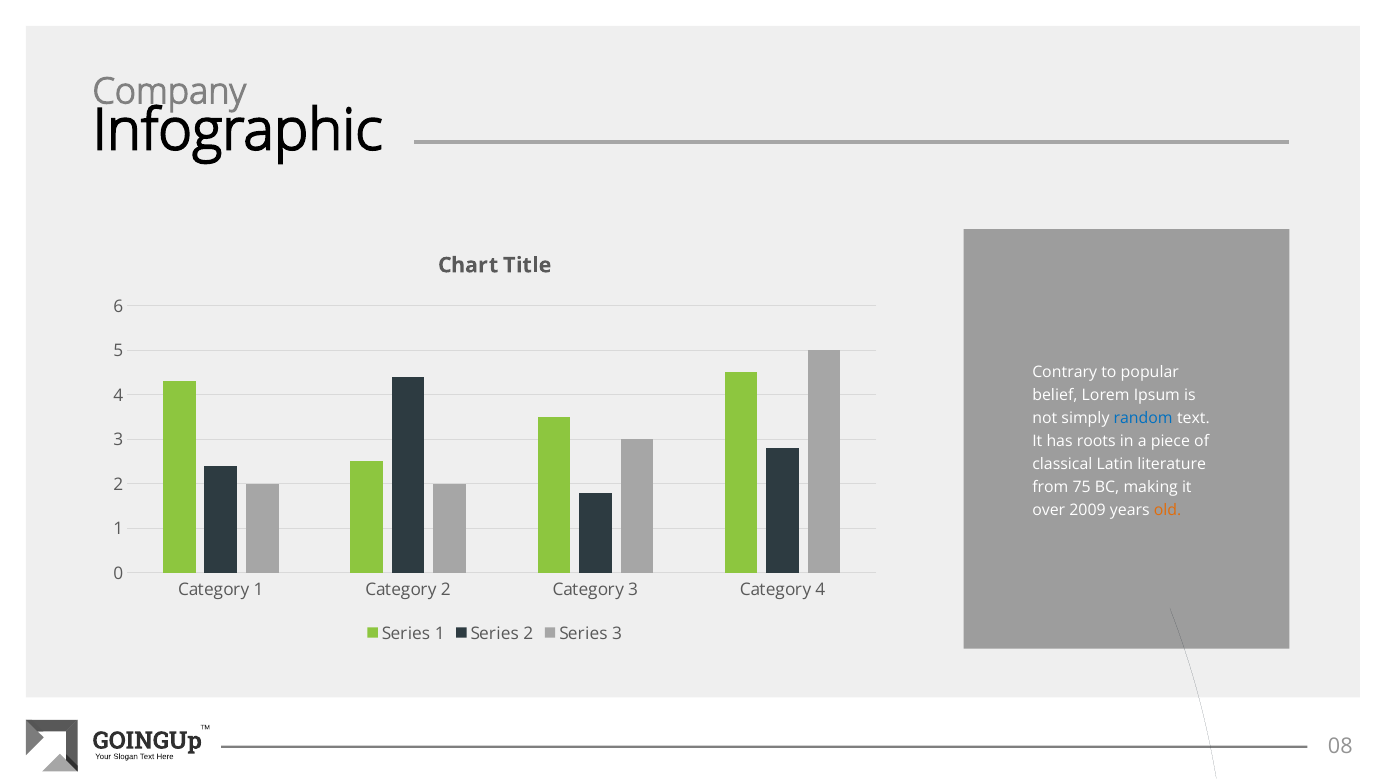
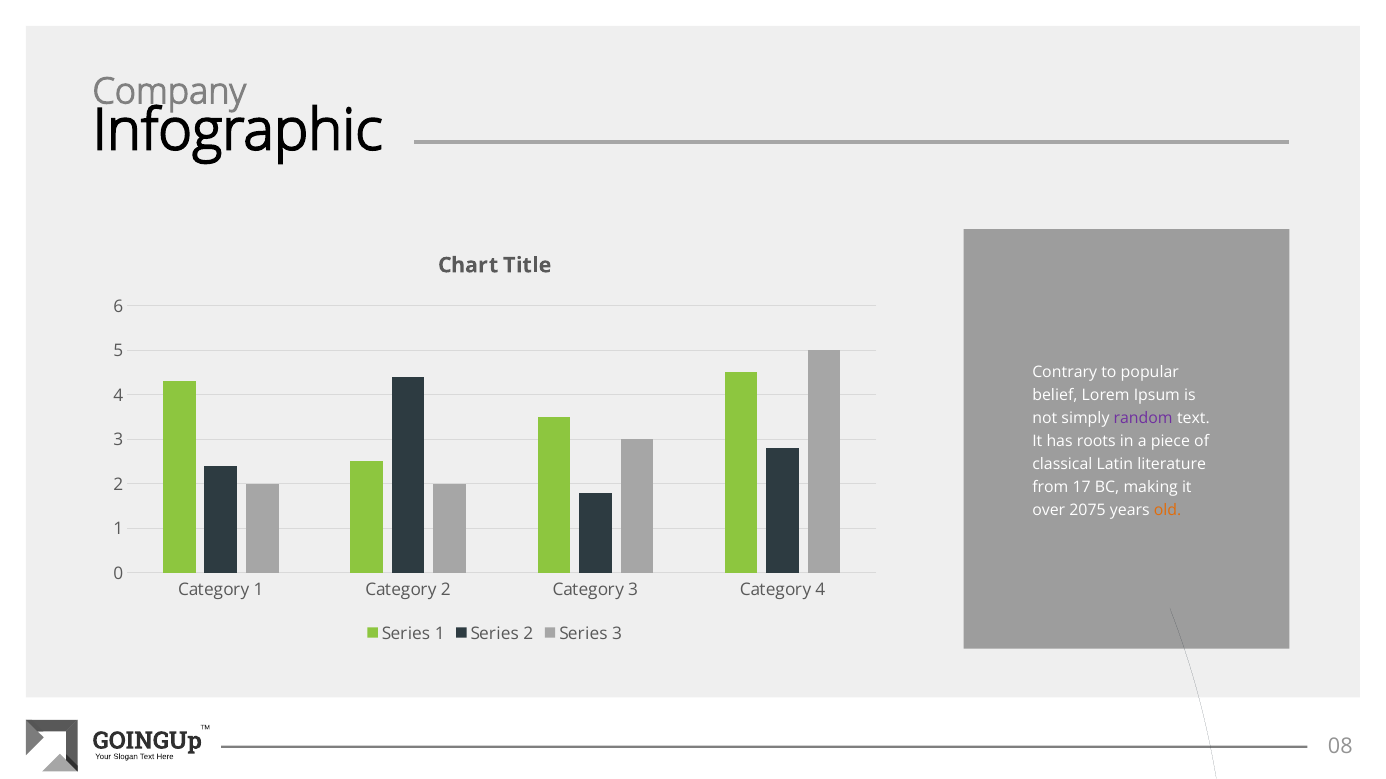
random colour: blue -> purple
75: 75 -> 17
2009: 2009 -> 2075
